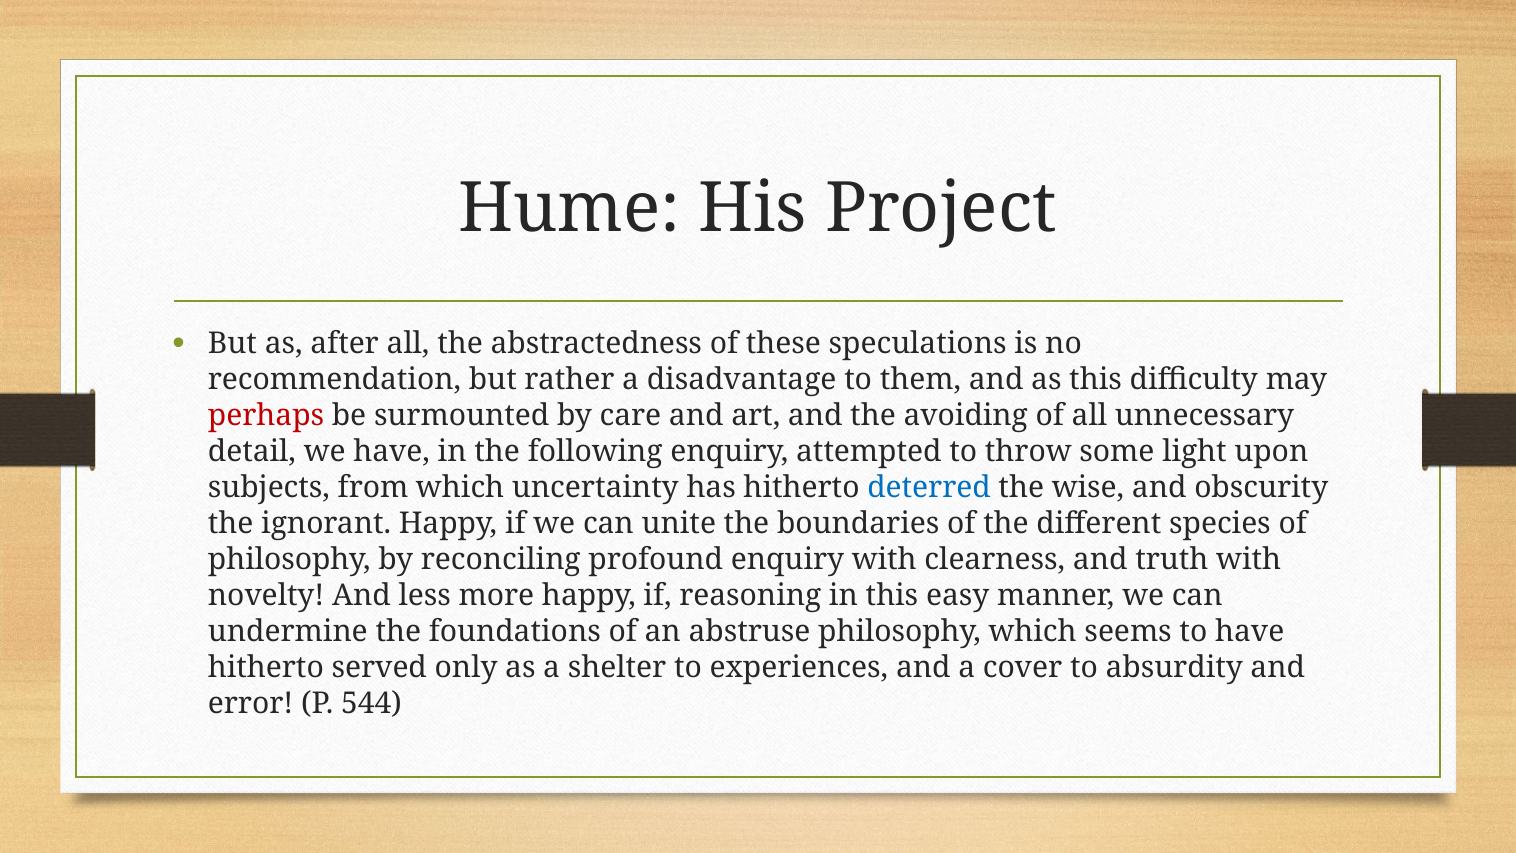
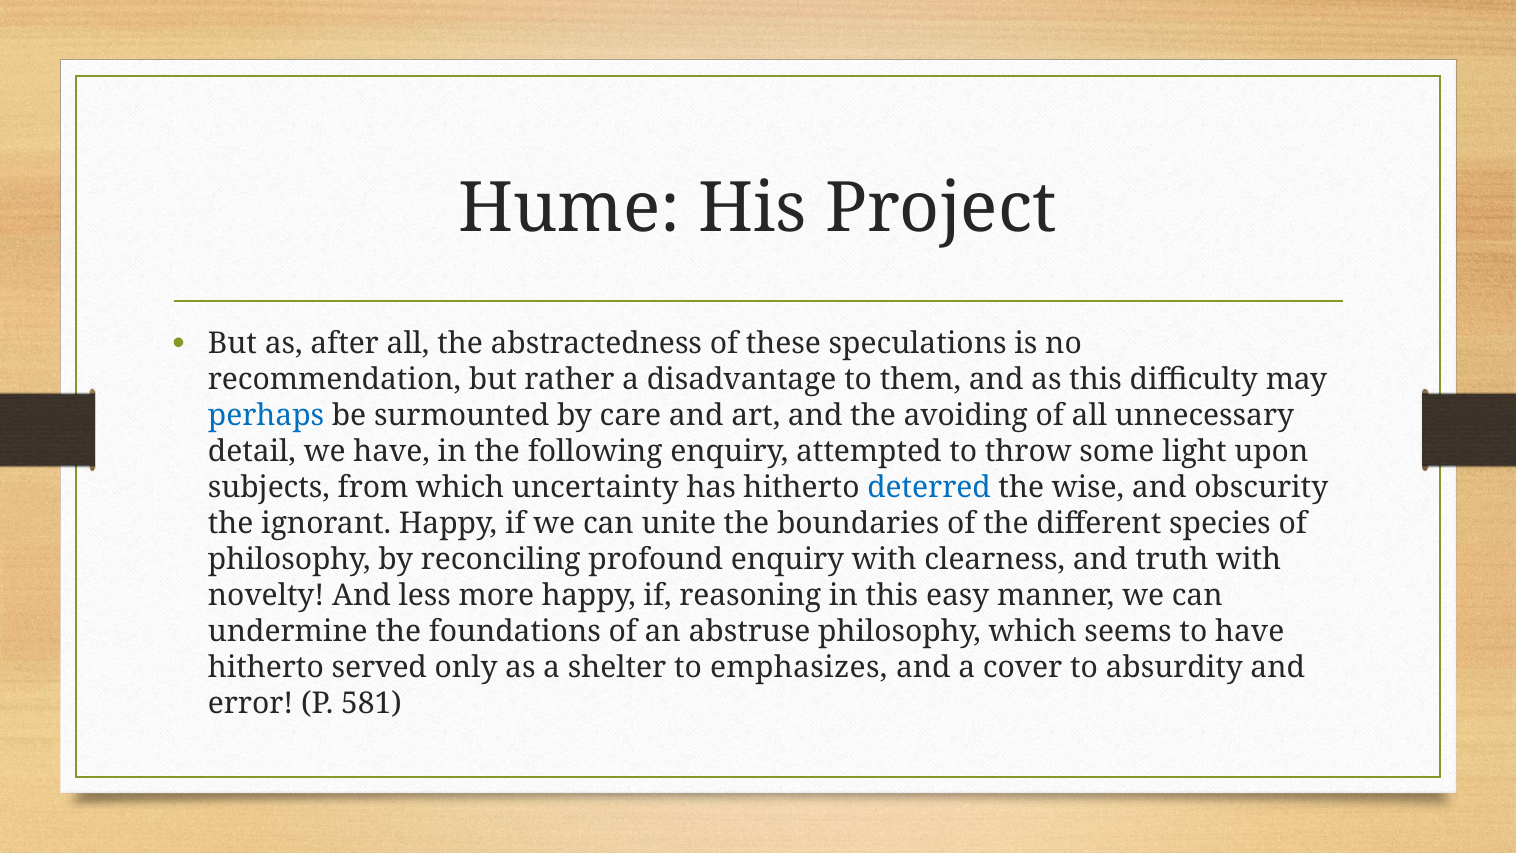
perhaps colour: red -> blue
experiences: experiences -> emphasizes
544: 544 -> 581
